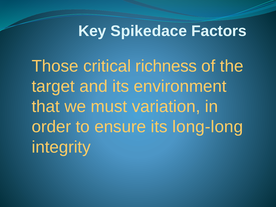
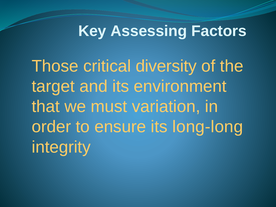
Spikedace: Spikedace -> Assessing
richness: richness -> diversity
